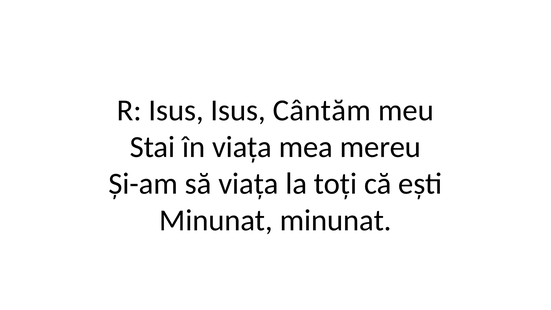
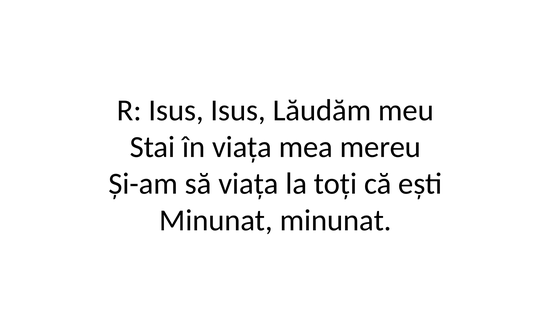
Cântăm: Cântăm -> Lăudăm
